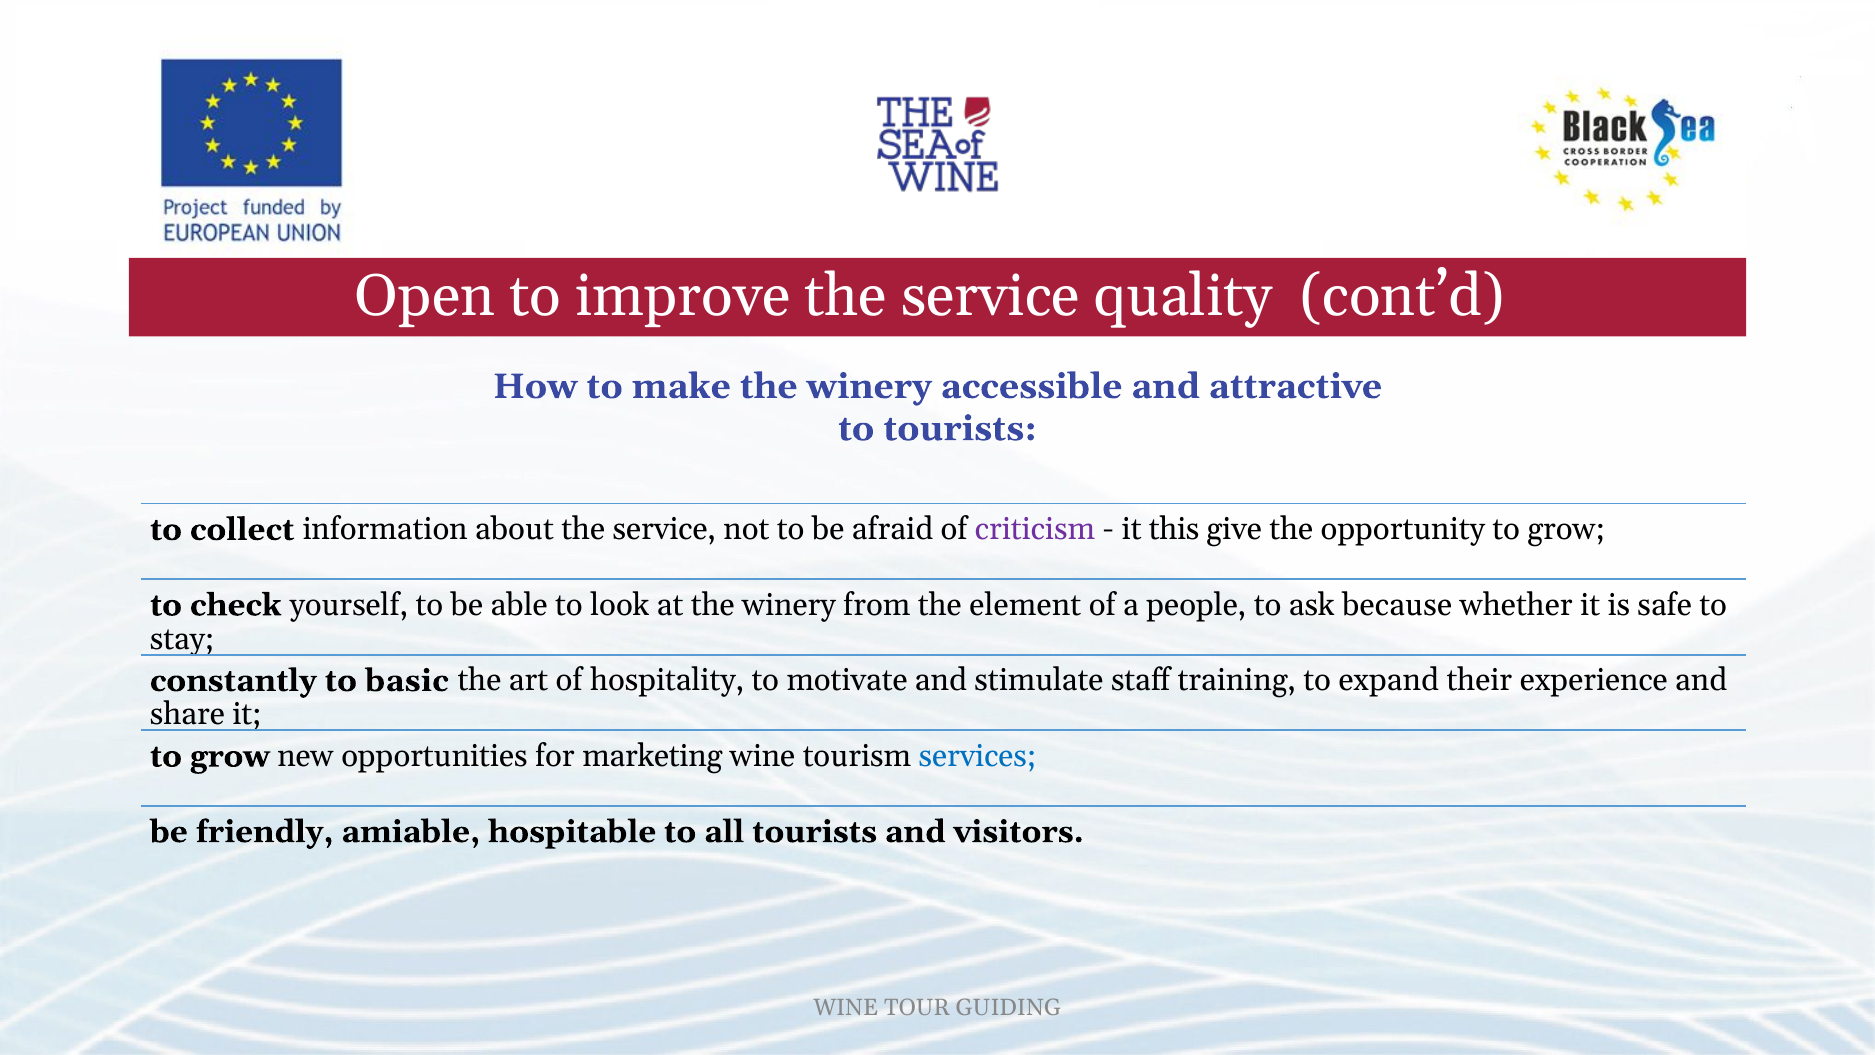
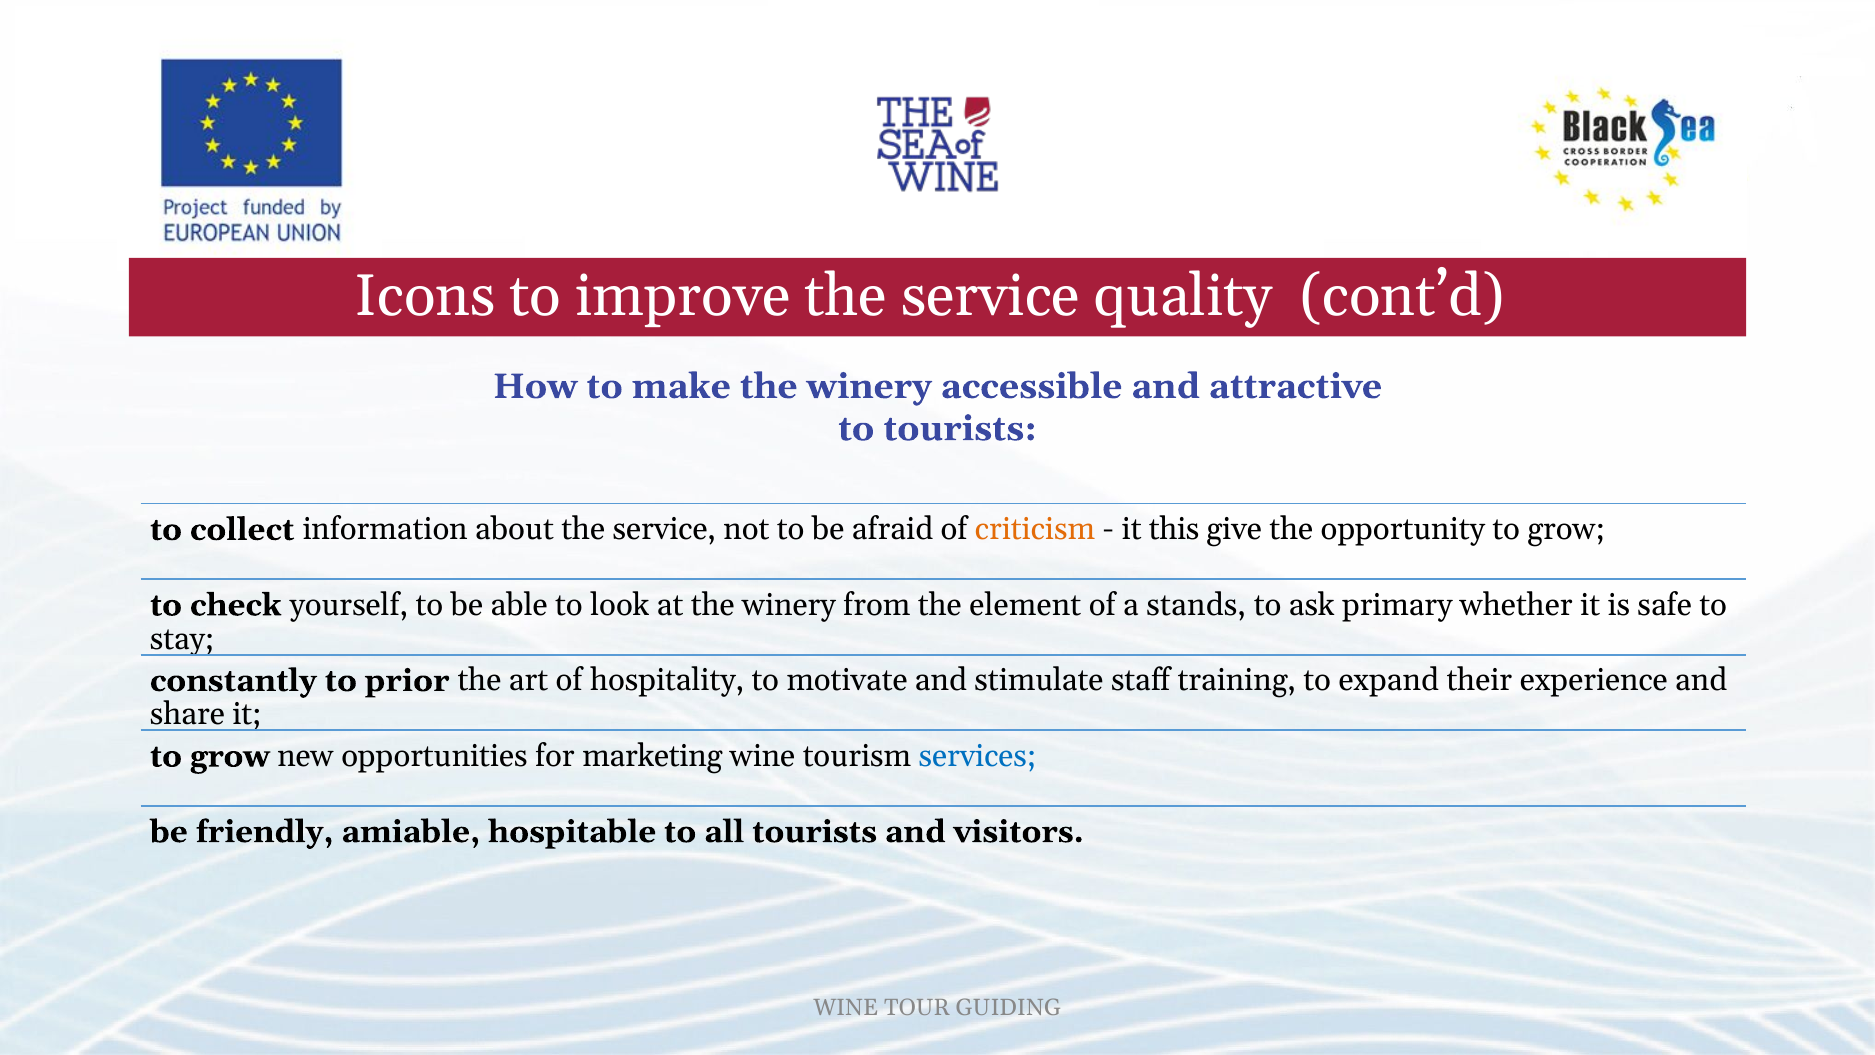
Open: Open -> Icons
criticism colour: purple -> orange
people: people -> stands
because: because -> primary
basic: basic -> prior
